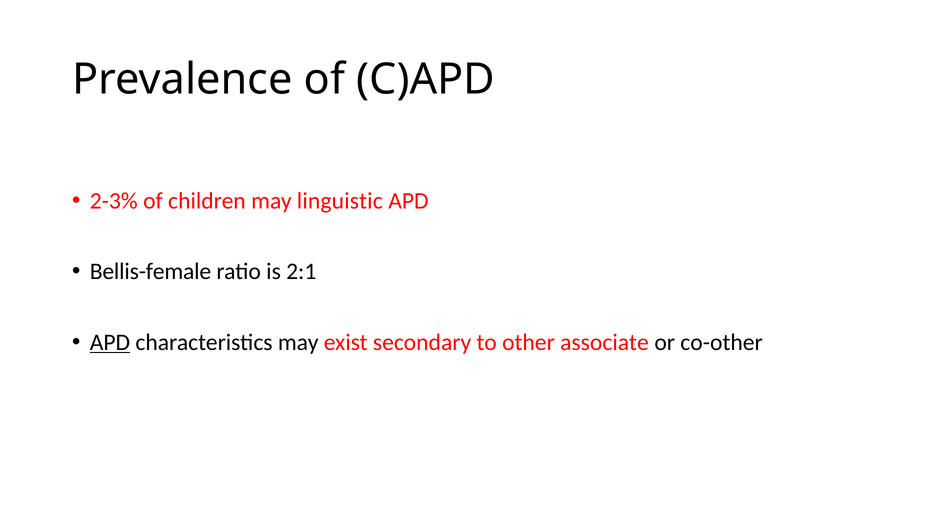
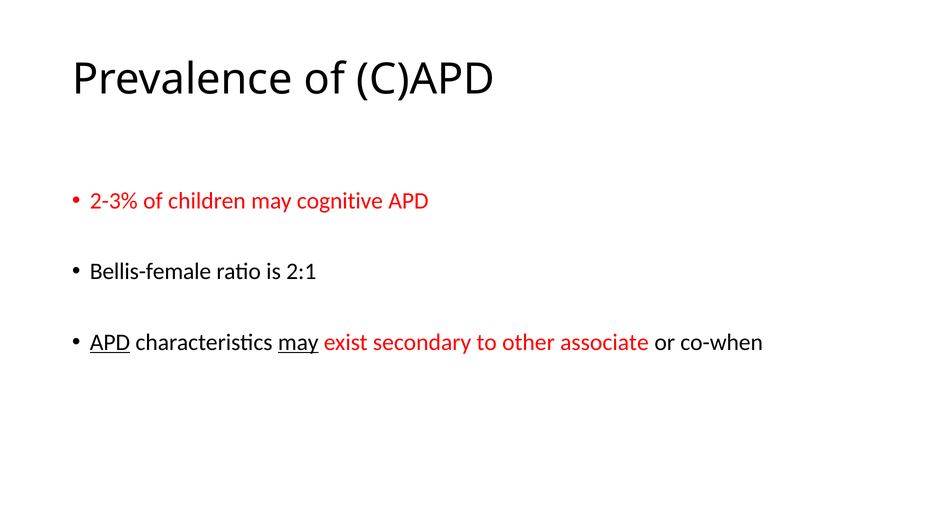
linguistic: linguistic -> cognitive
may at (298, 342) underline: none -> present
co-other: co-other -> co-when
